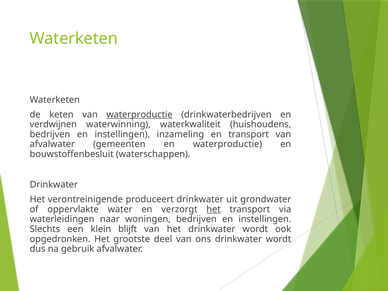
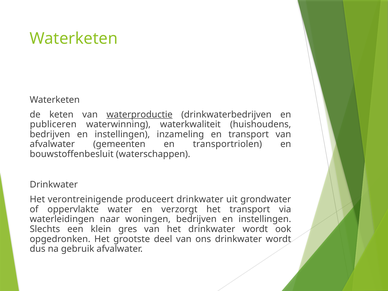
verdwijnen: verdwijnen -> publiceren
en waterproductie: waterproductie -> transportriolen
het at (214, 209) underline: present -> none
blijft: blijft -> gres
